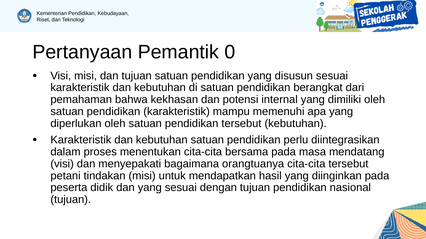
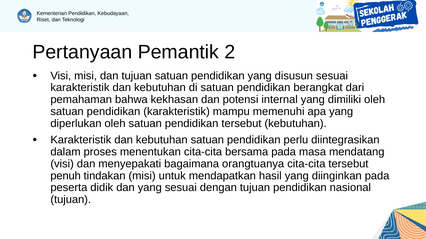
0: 0 -> 2
petani: petani -> penuh
